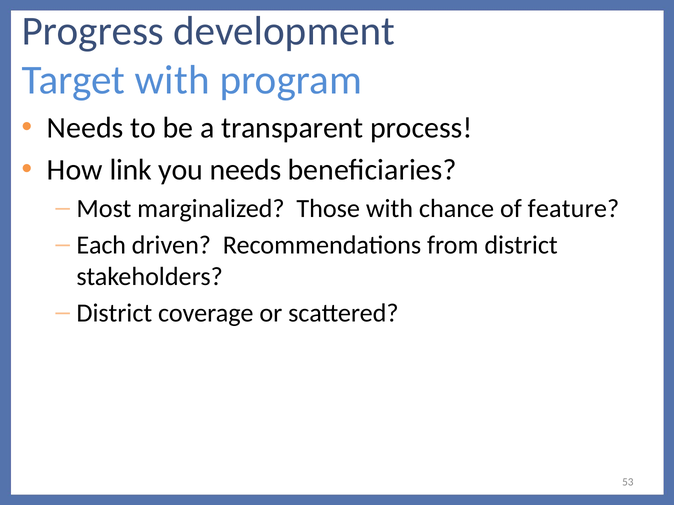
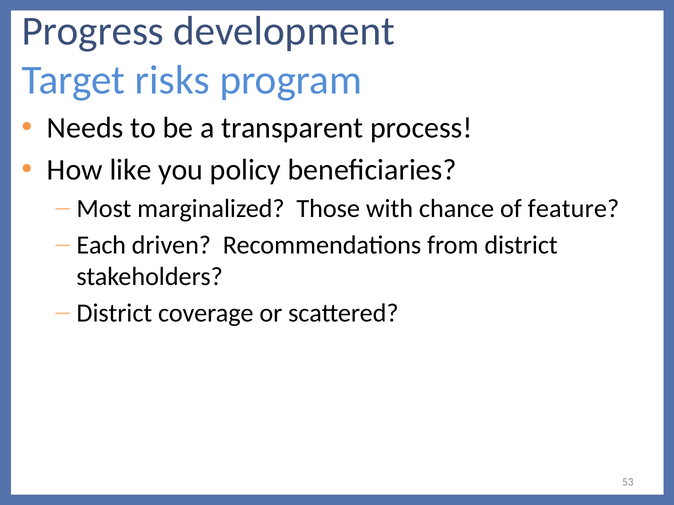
Target with: with -> risks
link: link -> like
you needs: needs -> policy
